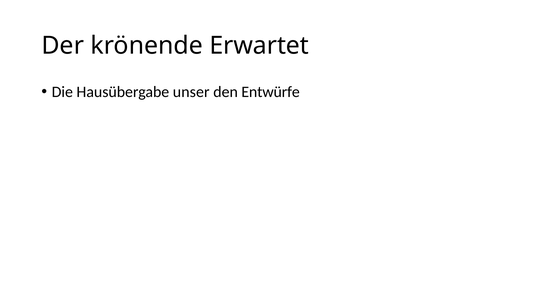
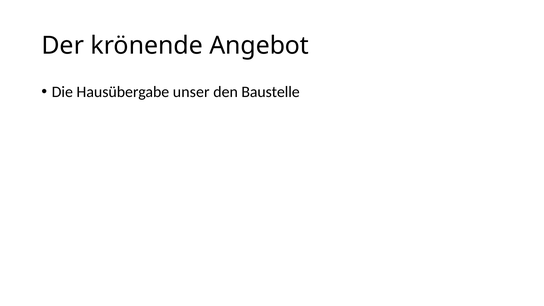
Erwartet: Erwartet -> Angebot
Entwürfe: Entwürfe -> Baustelle
